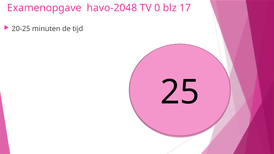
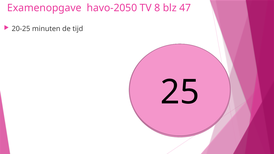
havo-2048: havo-2048 -> havo-2050
0: 0 -> 8
blz 17: 17 -> 47
